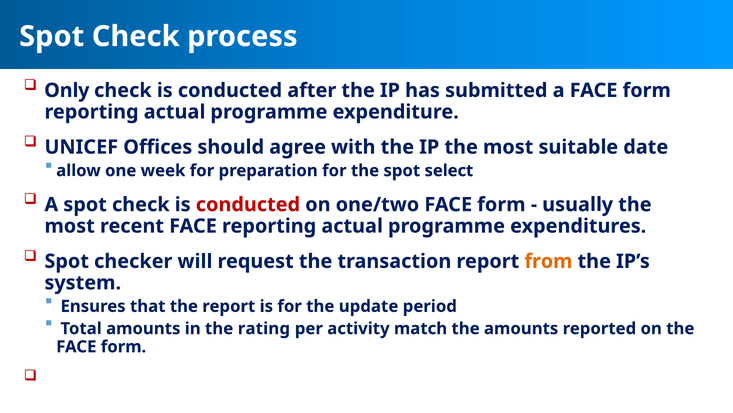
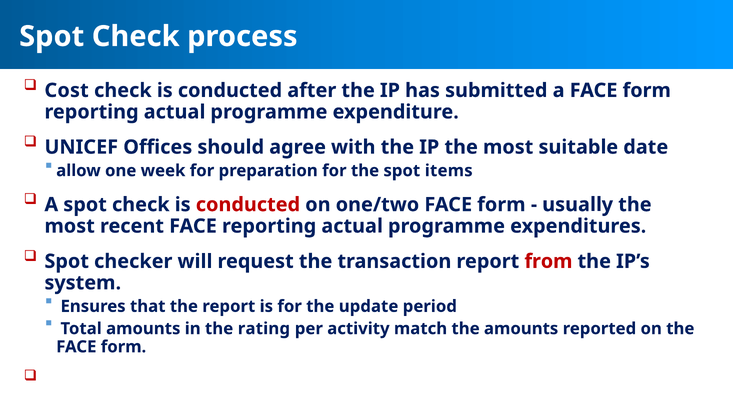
Only: Only -> Cost
select: select -> items
from colour: orange -> red
